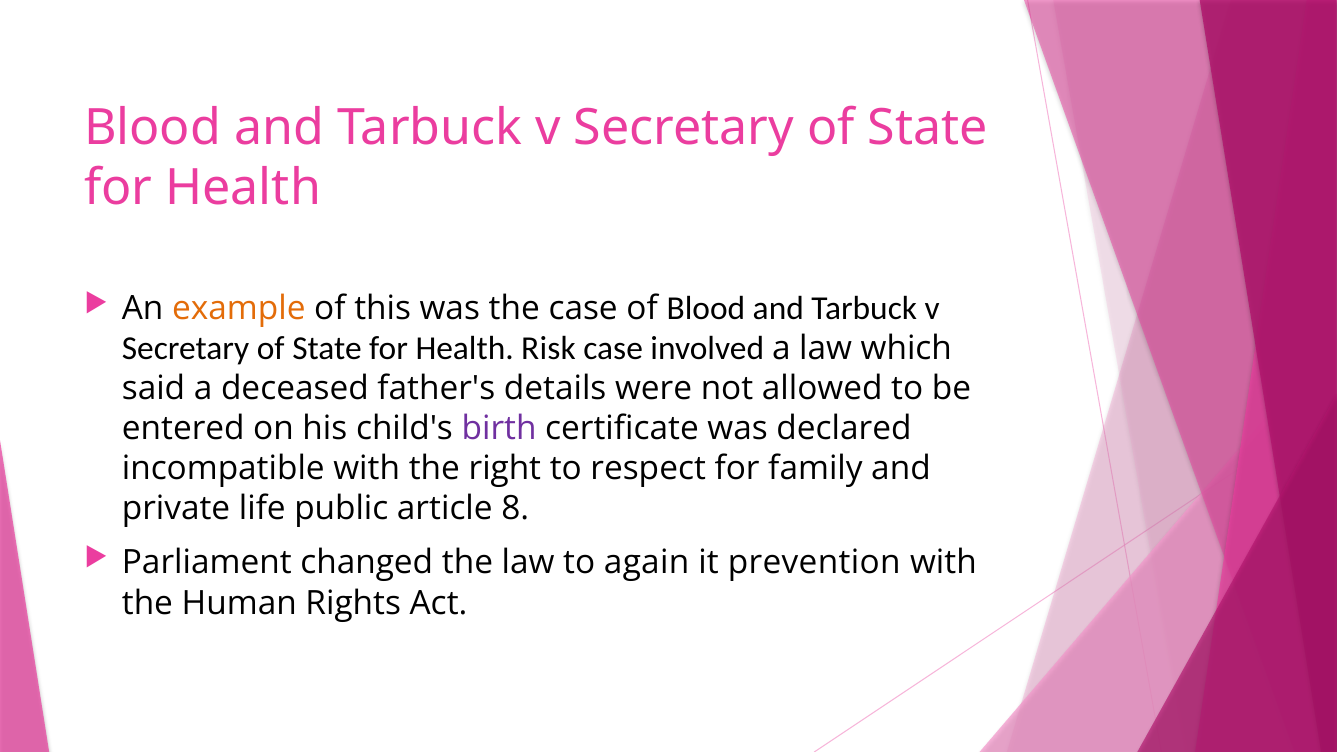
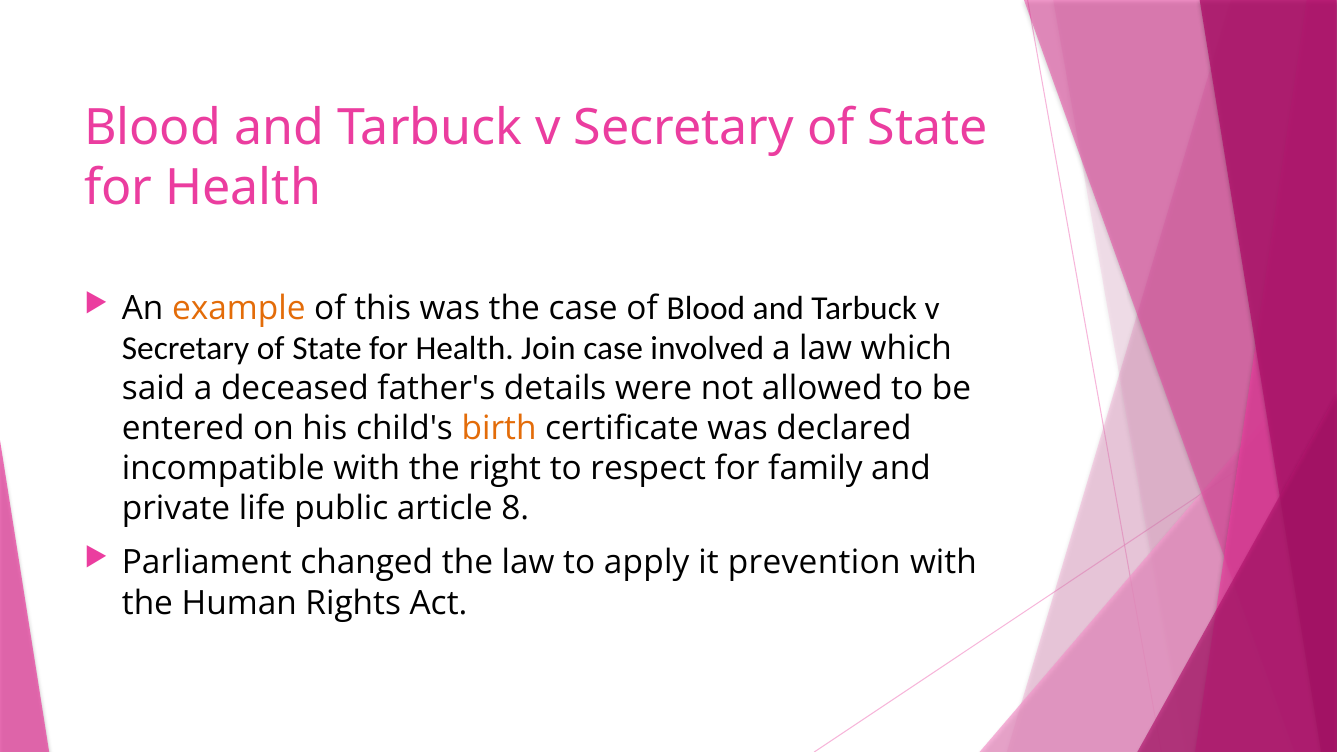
Risk: Risk -> Join
birth colour: purple -> orange
again: again -> apply
